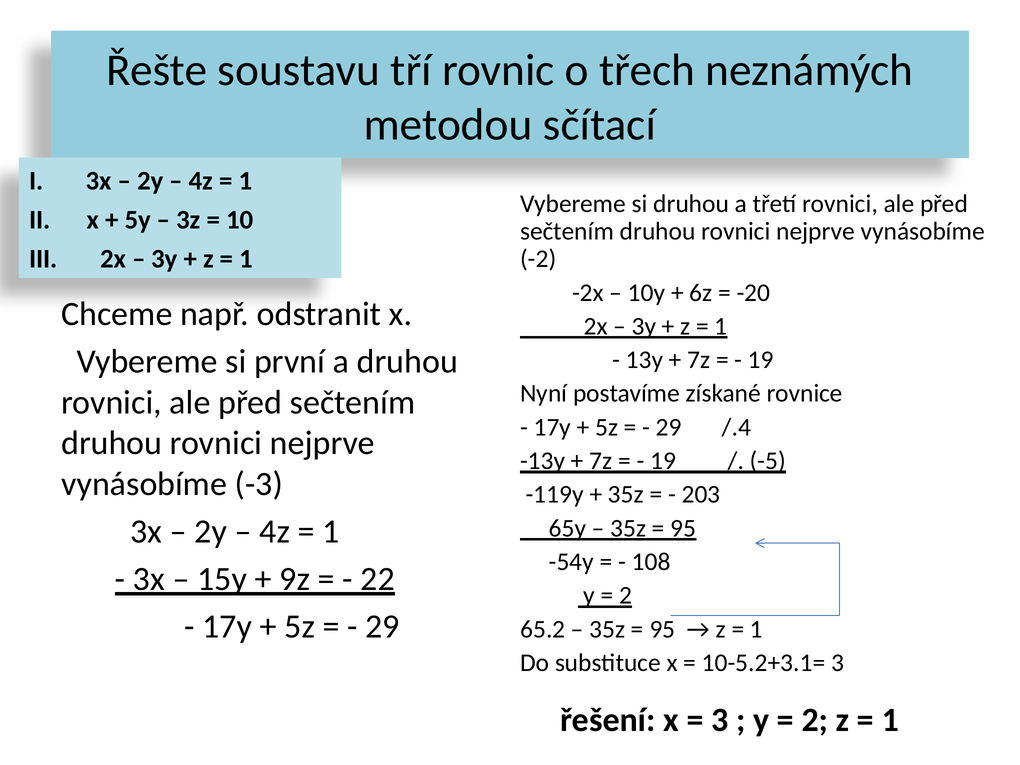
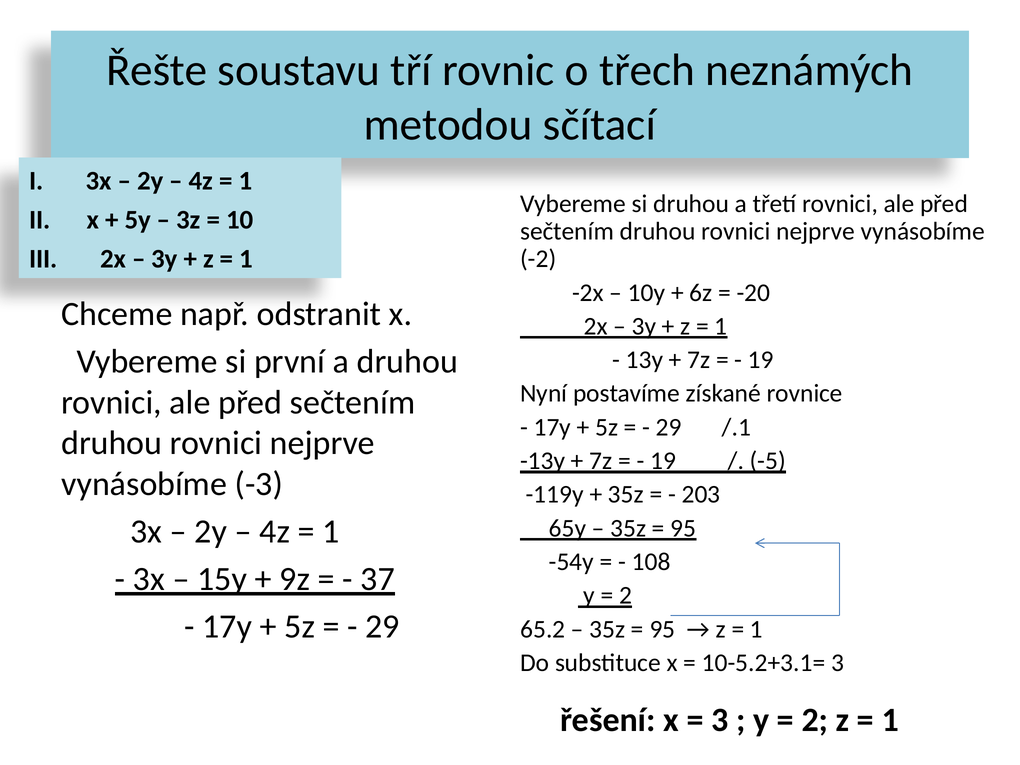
/.4: /.4 -> /.1
22: 22 -> 37
